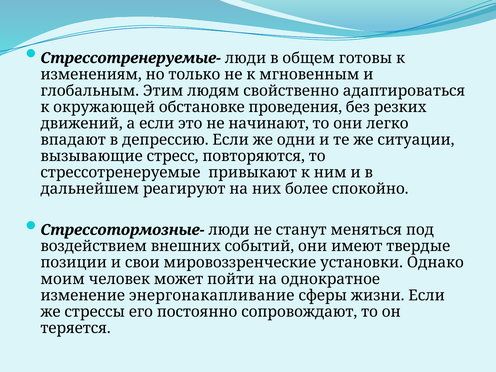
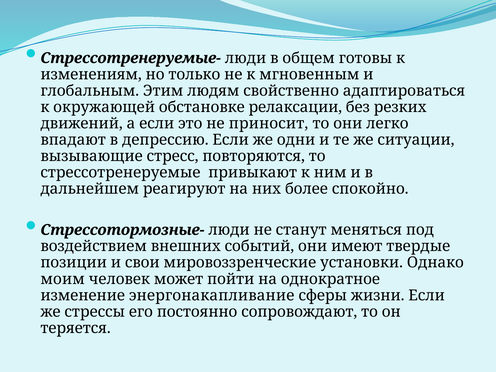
проведения: проведения -> релаксации
начинают: начинают -> приносит
